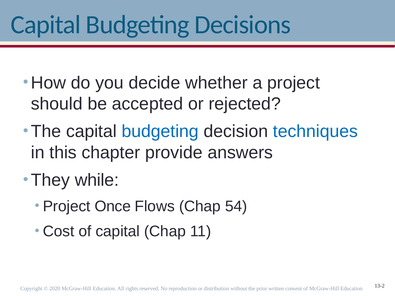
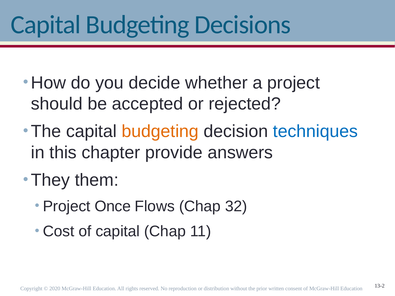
budgeting at (160, 132) colour: blue -> orange
while: while -> them
54: 54 -> 32
